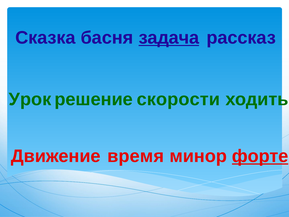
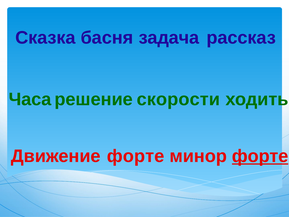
задача underline: present -> none
Урок: Урок -> Часа
Движение время: время -> форте
